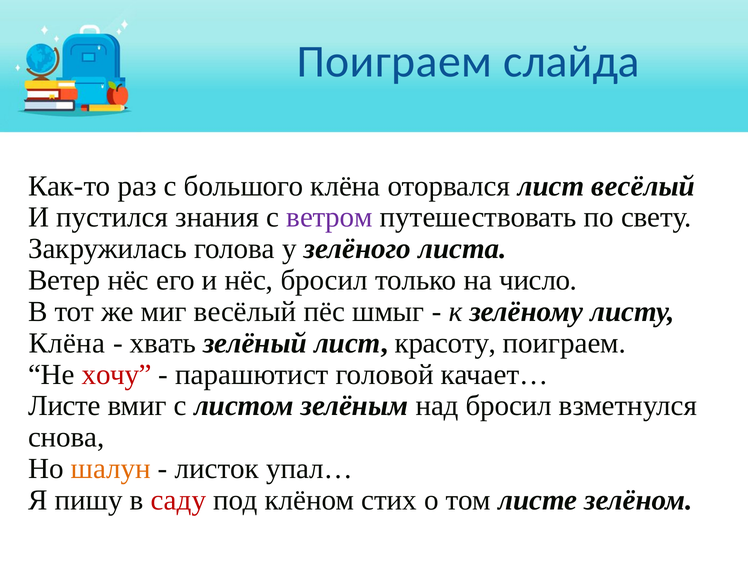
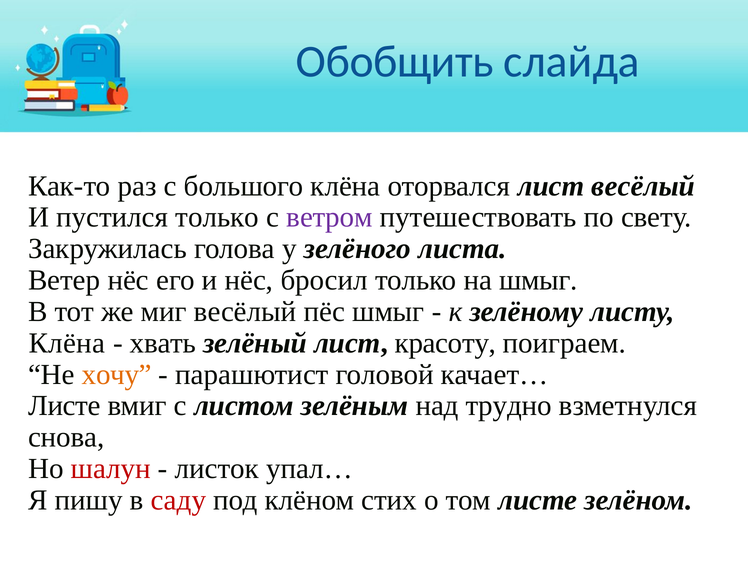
Поиграем at (394, 62): Поиграем -> Обобщить
пустился знания: знания -> только
на число: число -> шмыг
хочу colour: red -> orange
над бросил: бросил -> трудно
шалун colour: orange -> red
